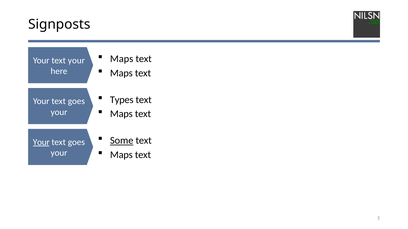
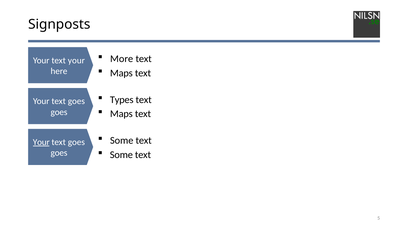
Maps at (122, 59): Maps -> More
your at (59, 112): your -> goes
Some at (122, 141) underline: present -> none
your at (59, 153): your -> goes
Maps at (121, 155): Maps -> Some
